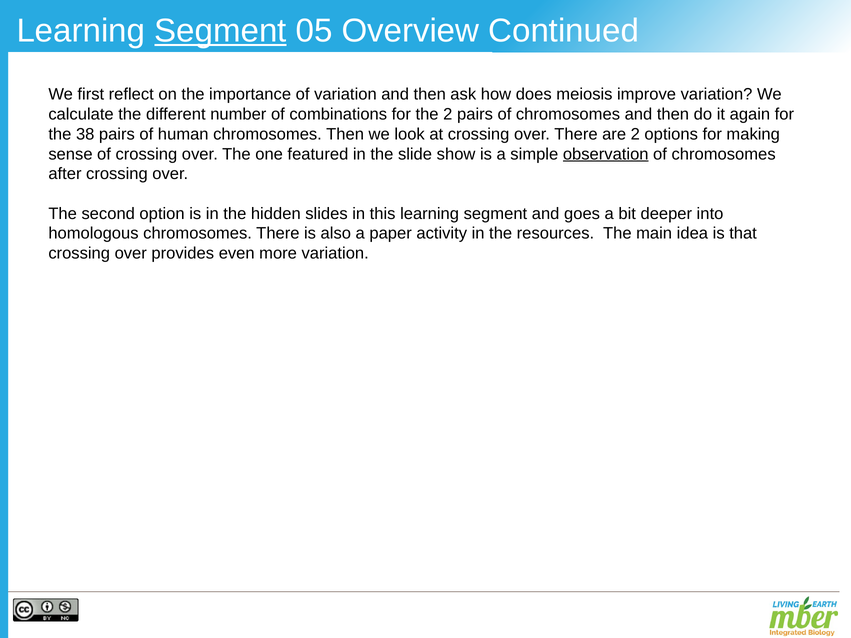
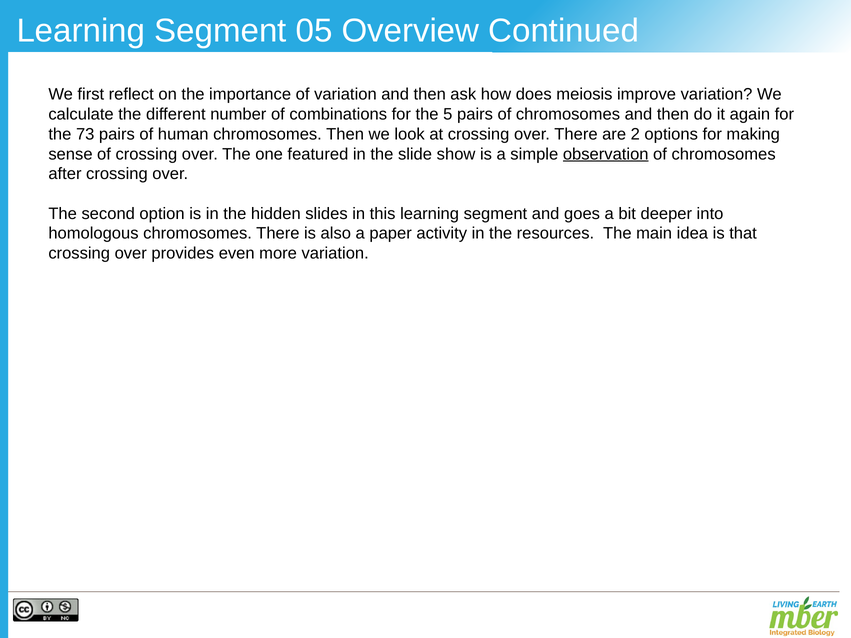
Segment at (220, 31) underline: present -> none
the 2: 2 -> 5
38: 38 -> 73
